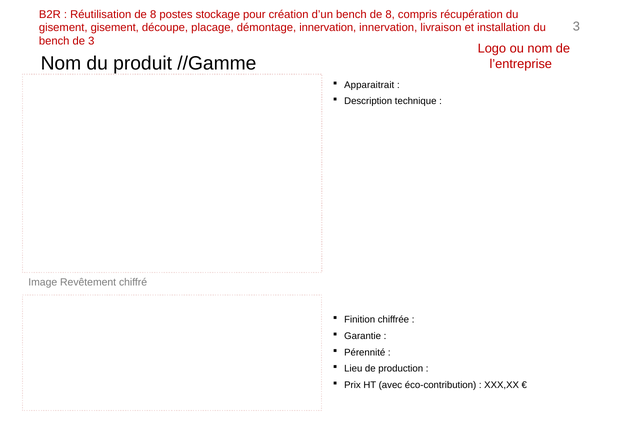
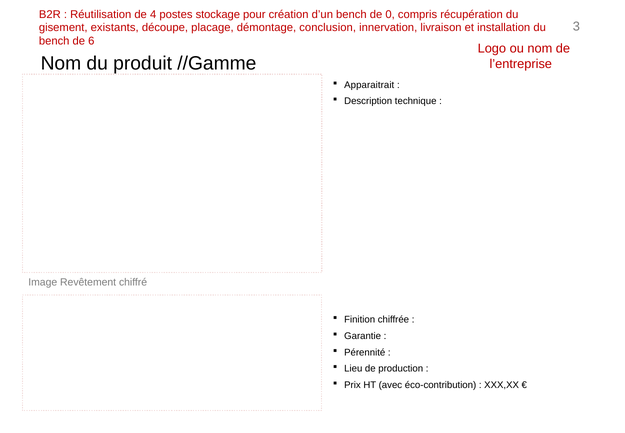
Réutilisation de 8: 8 -> 4
bench de 8: 8 -> 0
gisement gisement: gisement -> existants
démontage innervation: innervation -> conclusion
de 3: 3 -> 6
